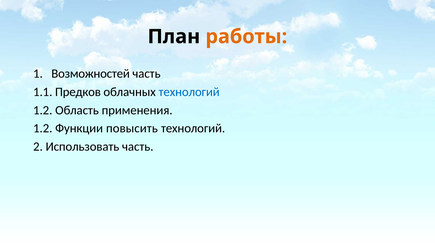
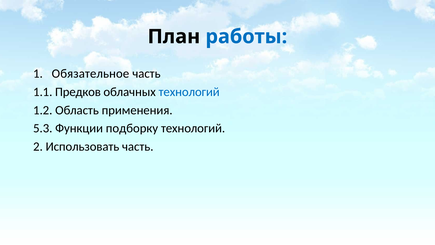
работы colour: orange -> blue
Возможностей: Возможностей -> Обязательное
1.2 at (43, 128): 1.2 -> 5.3
повысить: повысить -> подборку
